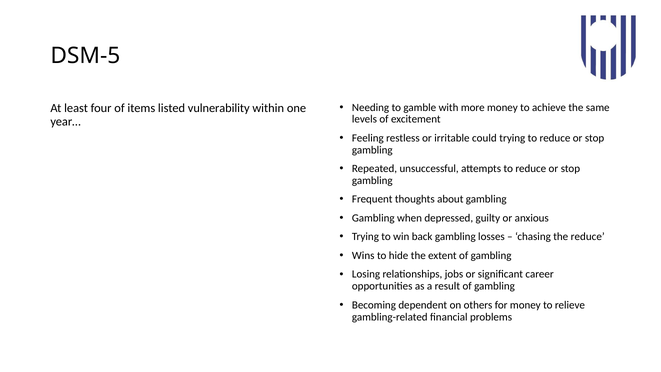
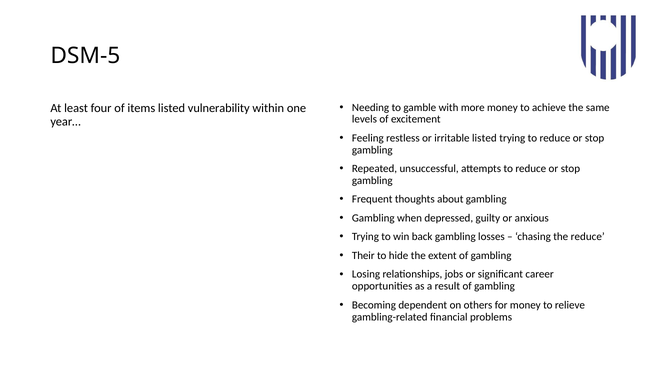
irritable could: could -> listed
Wins: Wins -> Their
